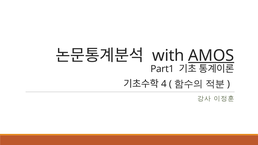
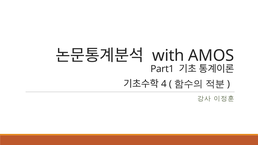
AMOS underline: present -> none
